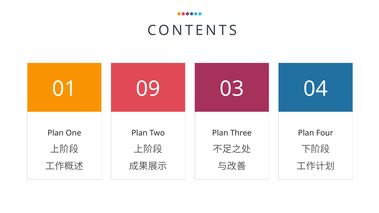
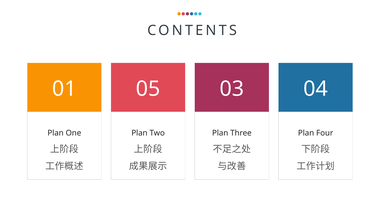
09: 09 -> 05
